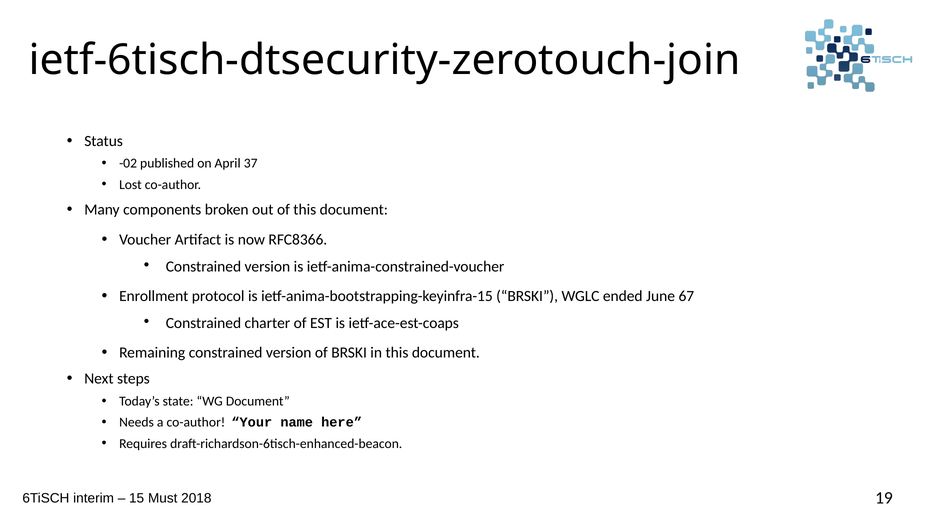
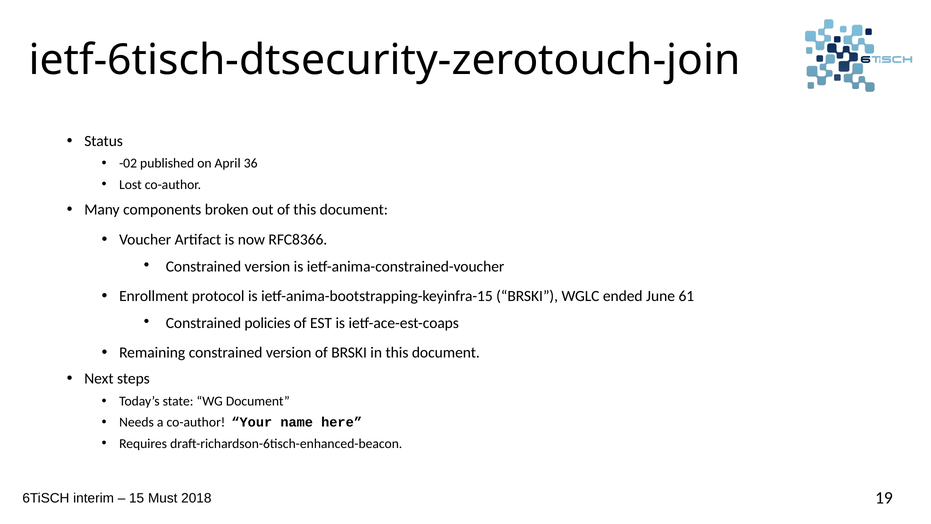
37: 37 -> 36
67: 67 -> 61
charter: charter -> policies
